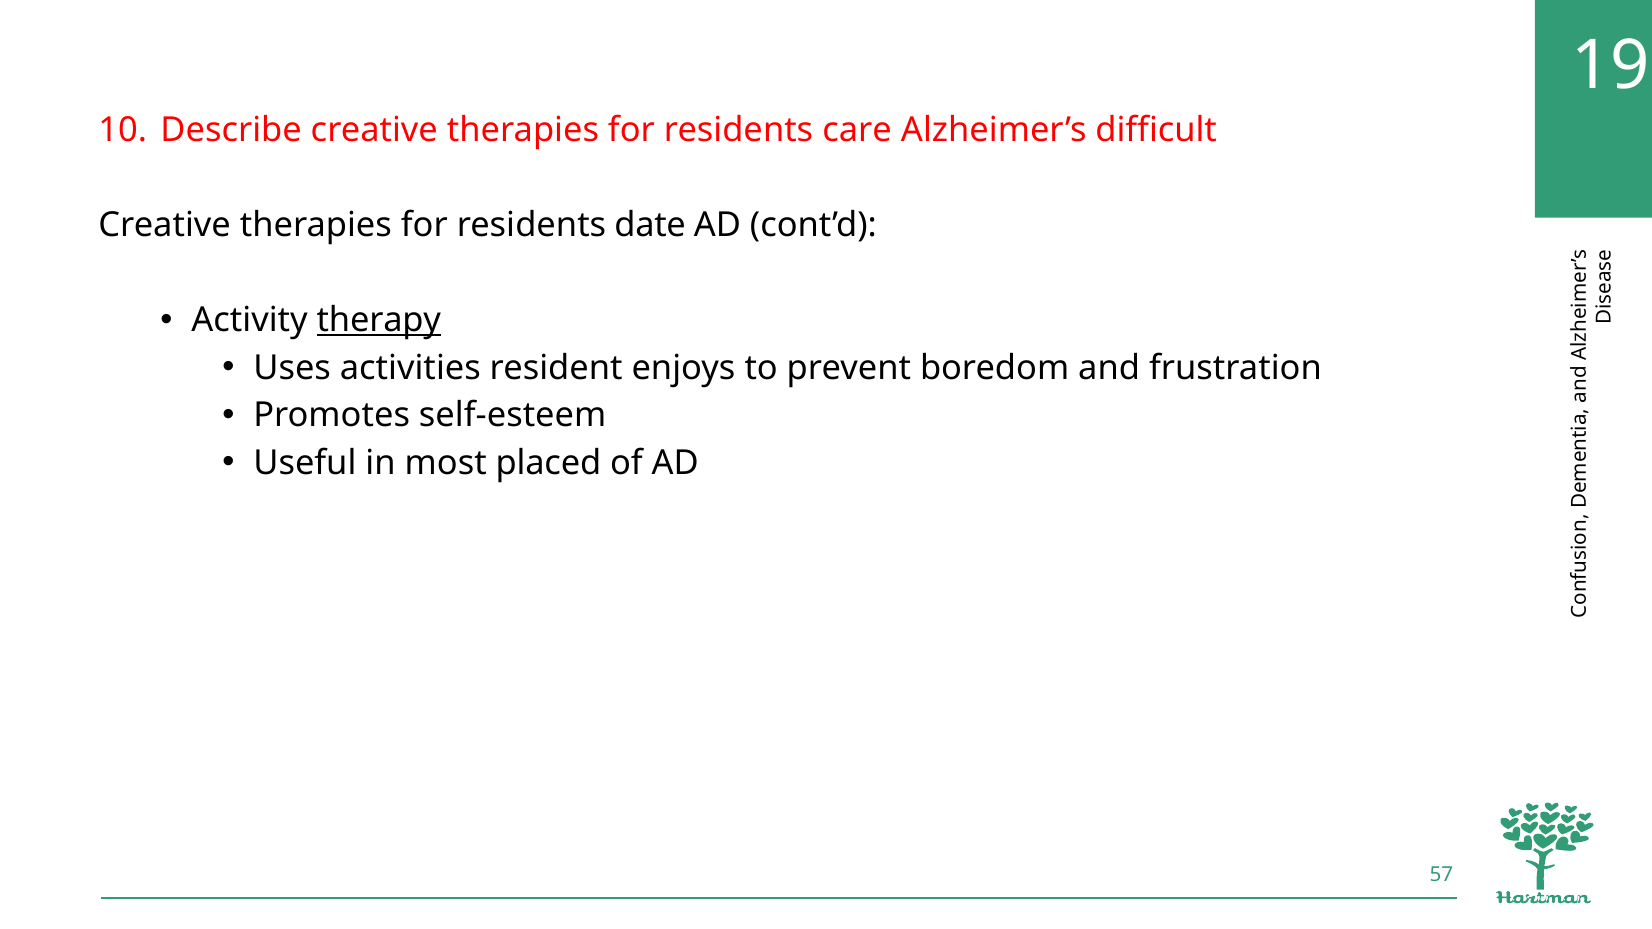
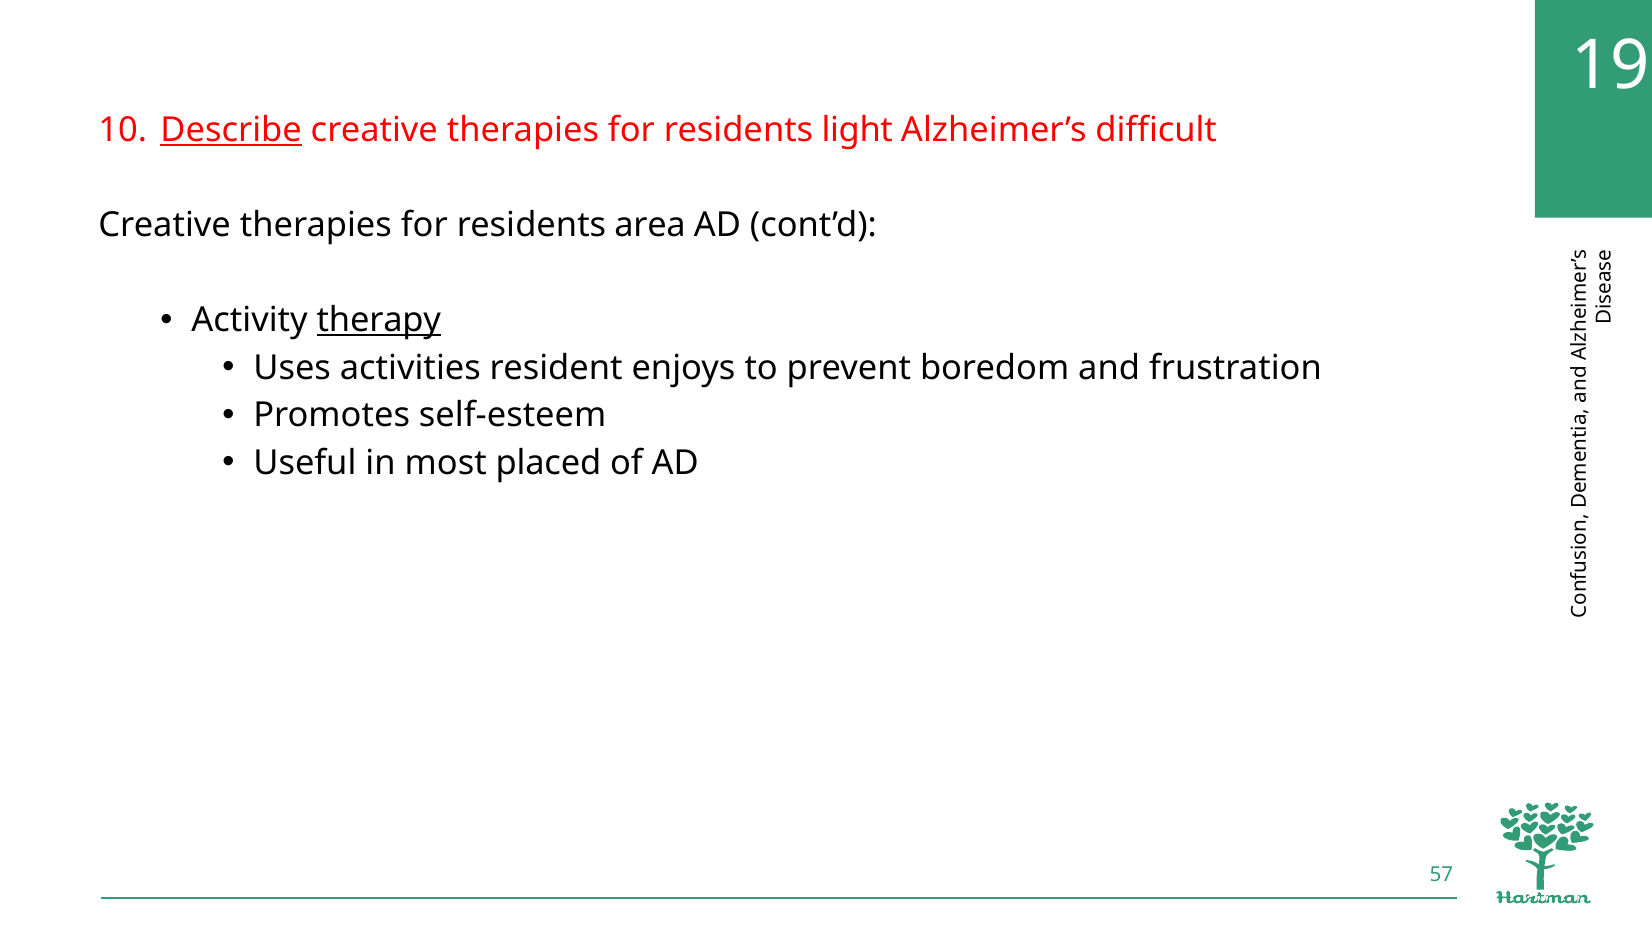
Describe underline: none -> present
care: care -> light
date: date -> area
